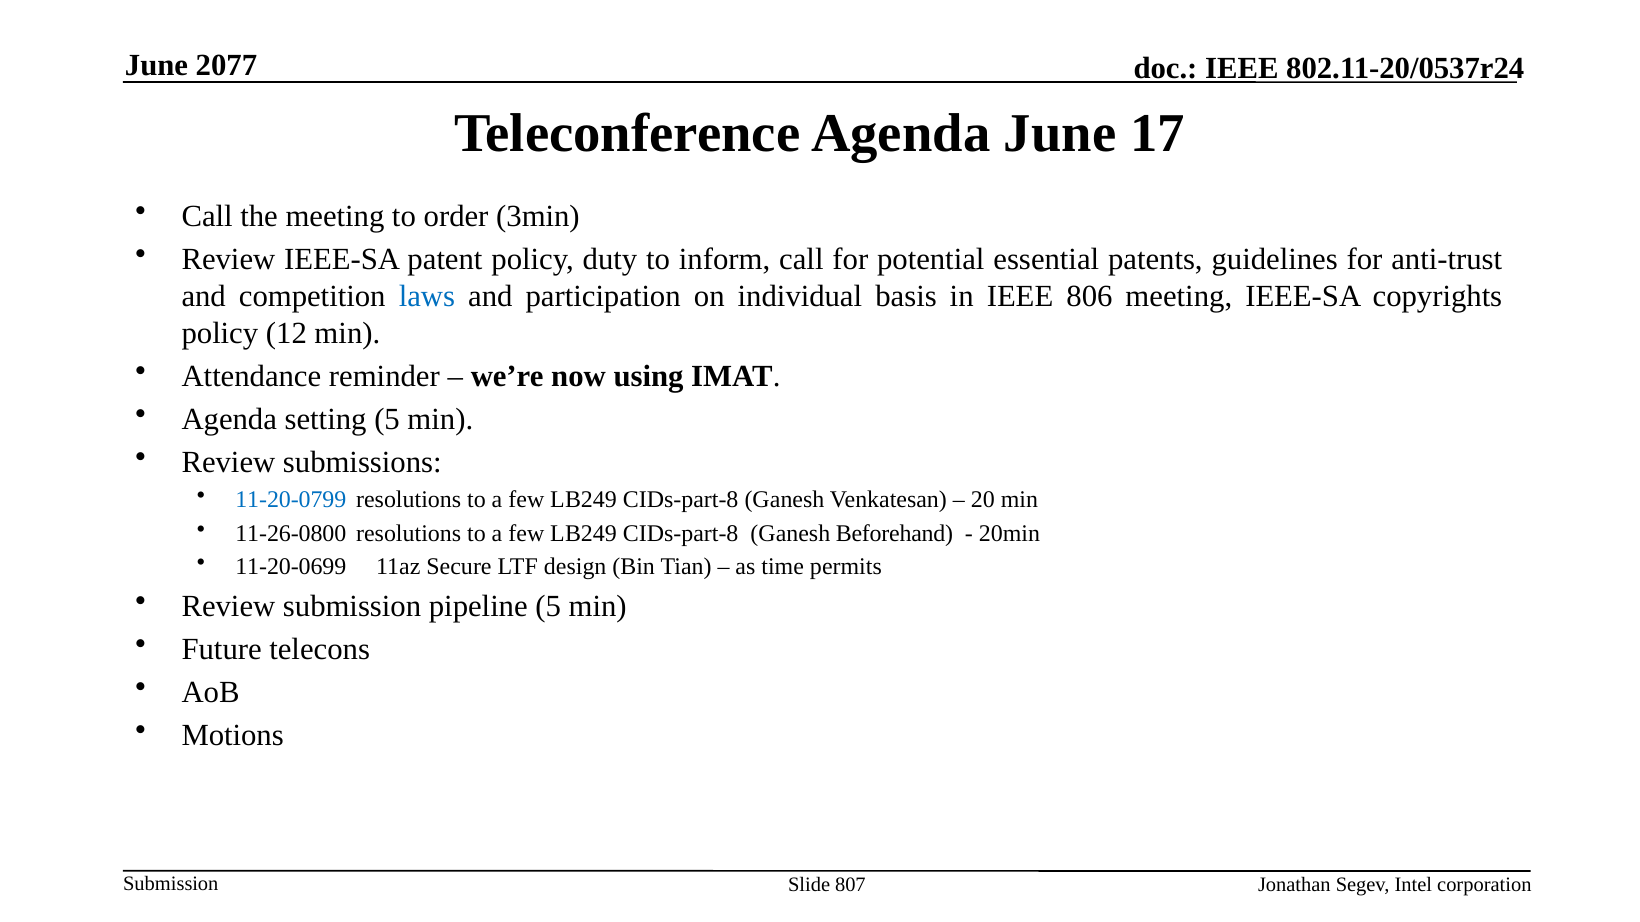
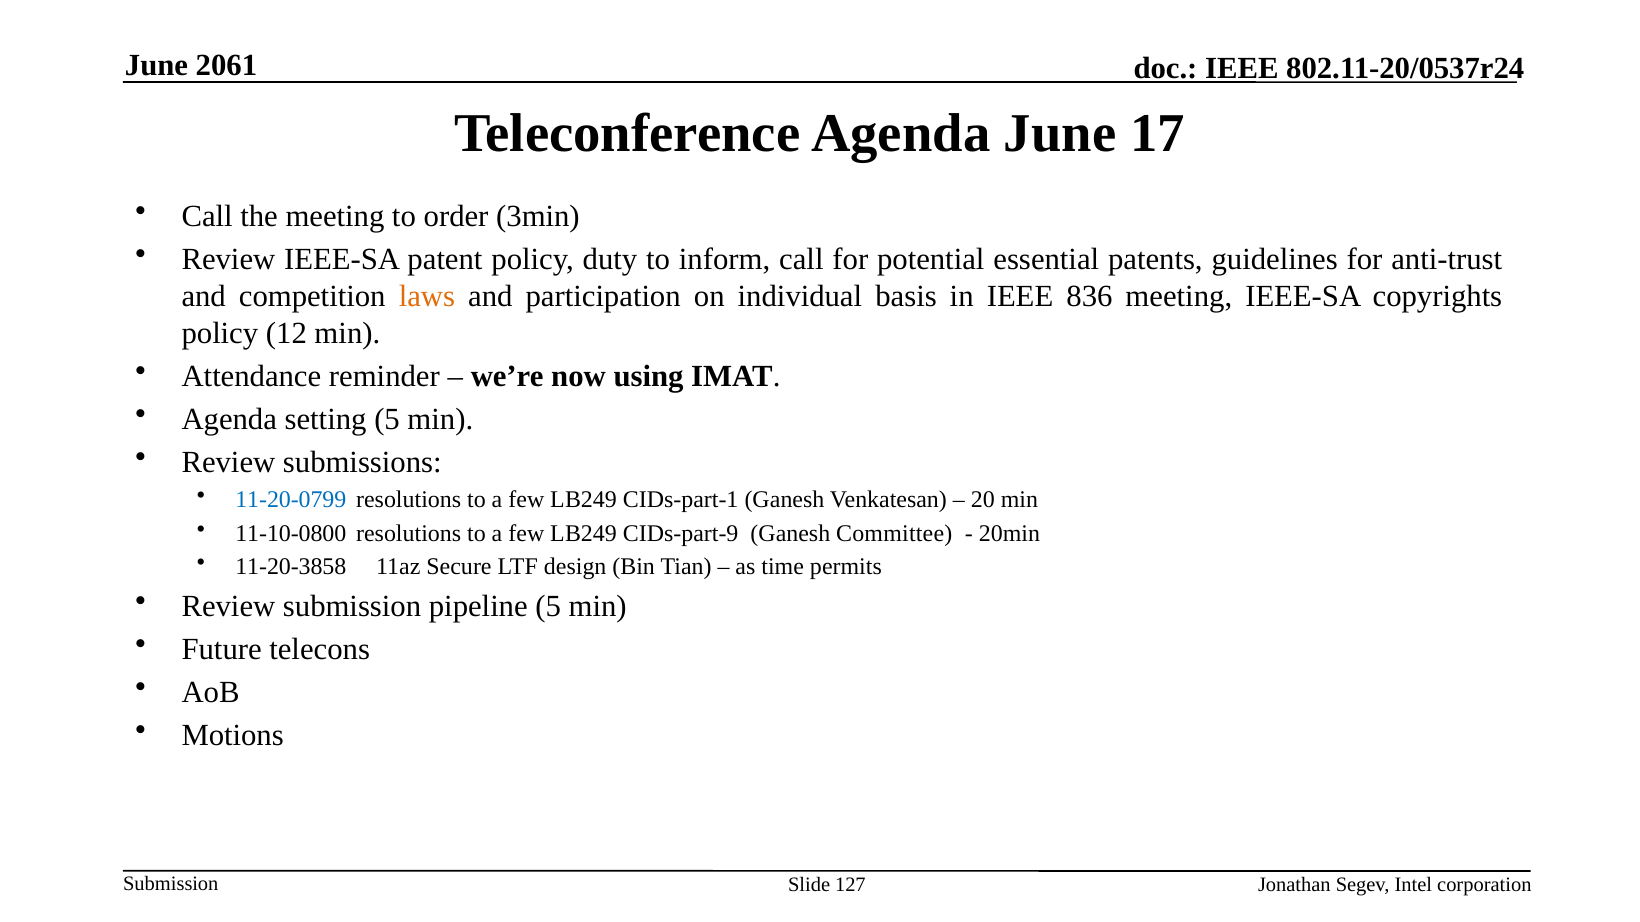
2077: 2077 -> 2061
laws colour: blue -> orange
806: 806 -> 836
CIDs-part-8 at (681, 500): CIDs-part-8 -> CIDs-part-1
11-26-0800: 11-26-0800 -> 11-10-0800
CIDs-part-8 at (681, 533): CIDs-part-8 -> CIDs-part-9
Beforehand: Beforehand -> Committee
11-20-0699: 11-20-0699 -> 11-20-3858
807: 807 -> 127
